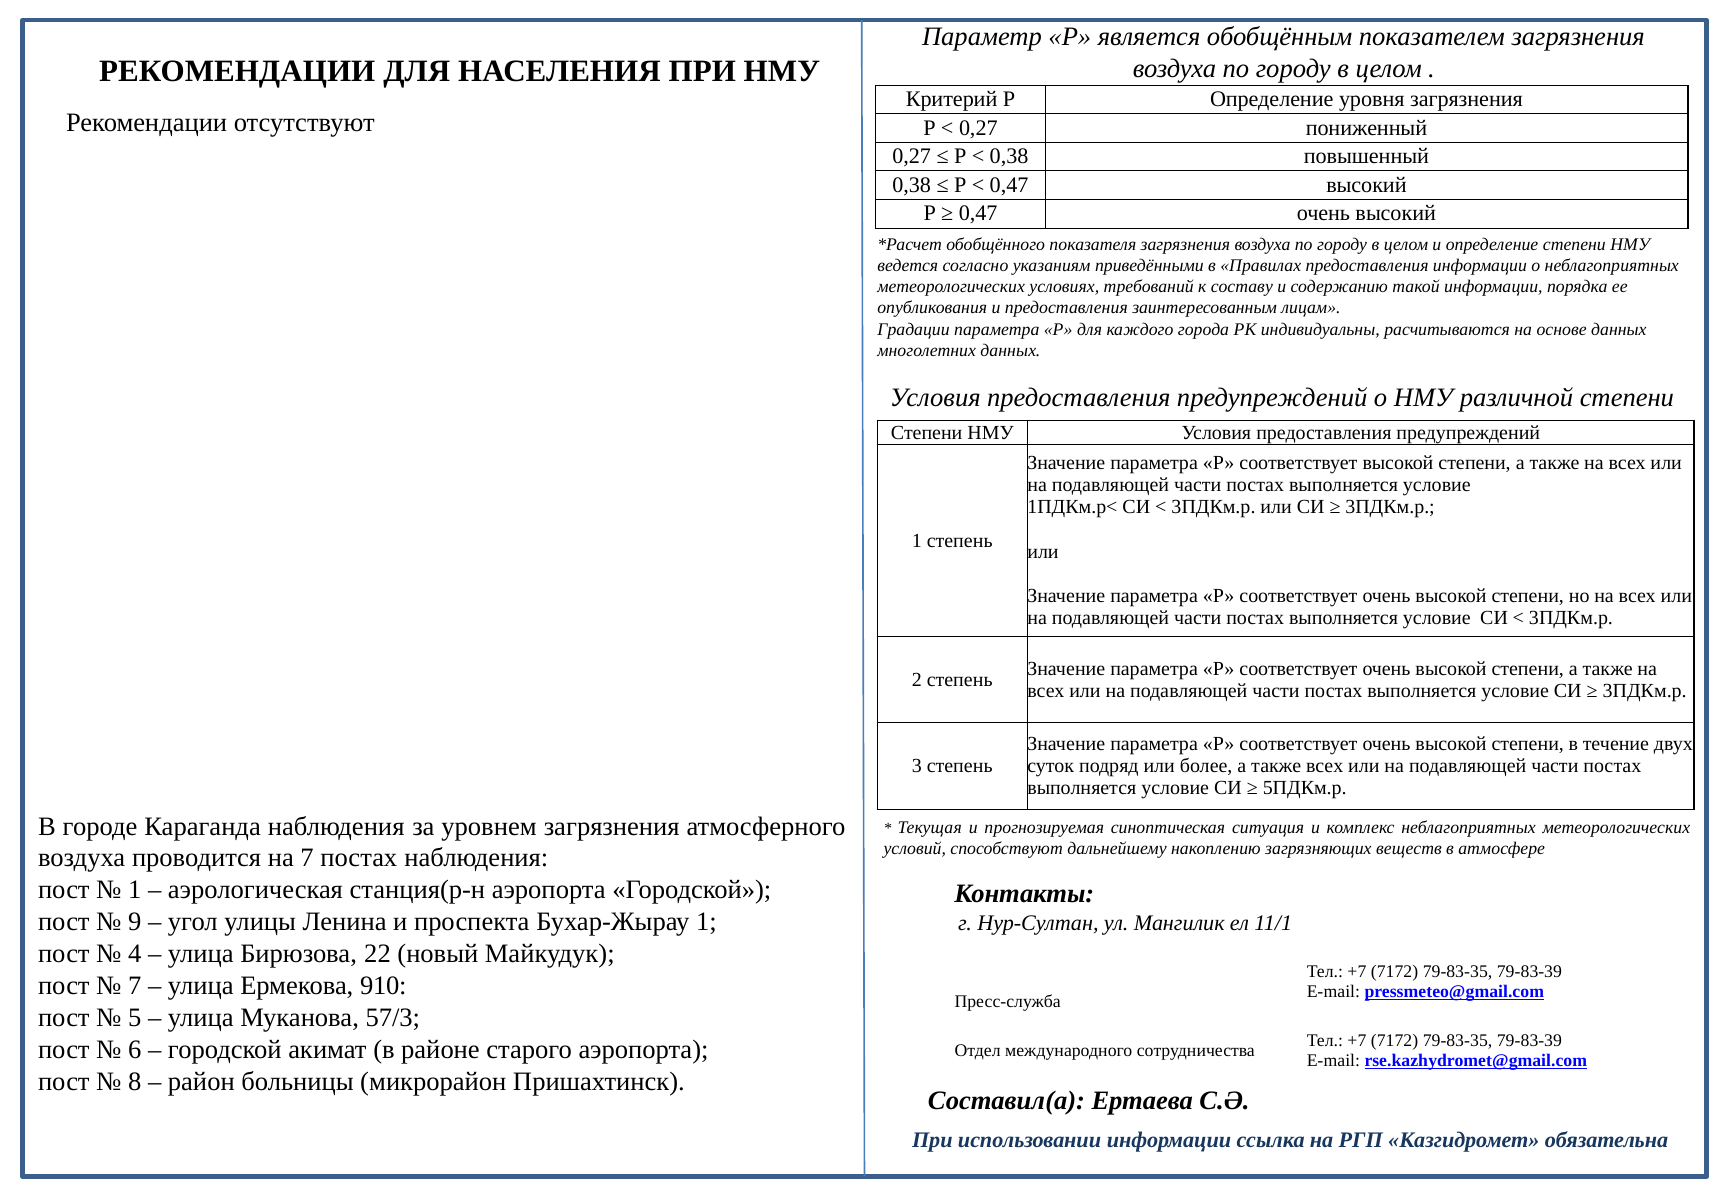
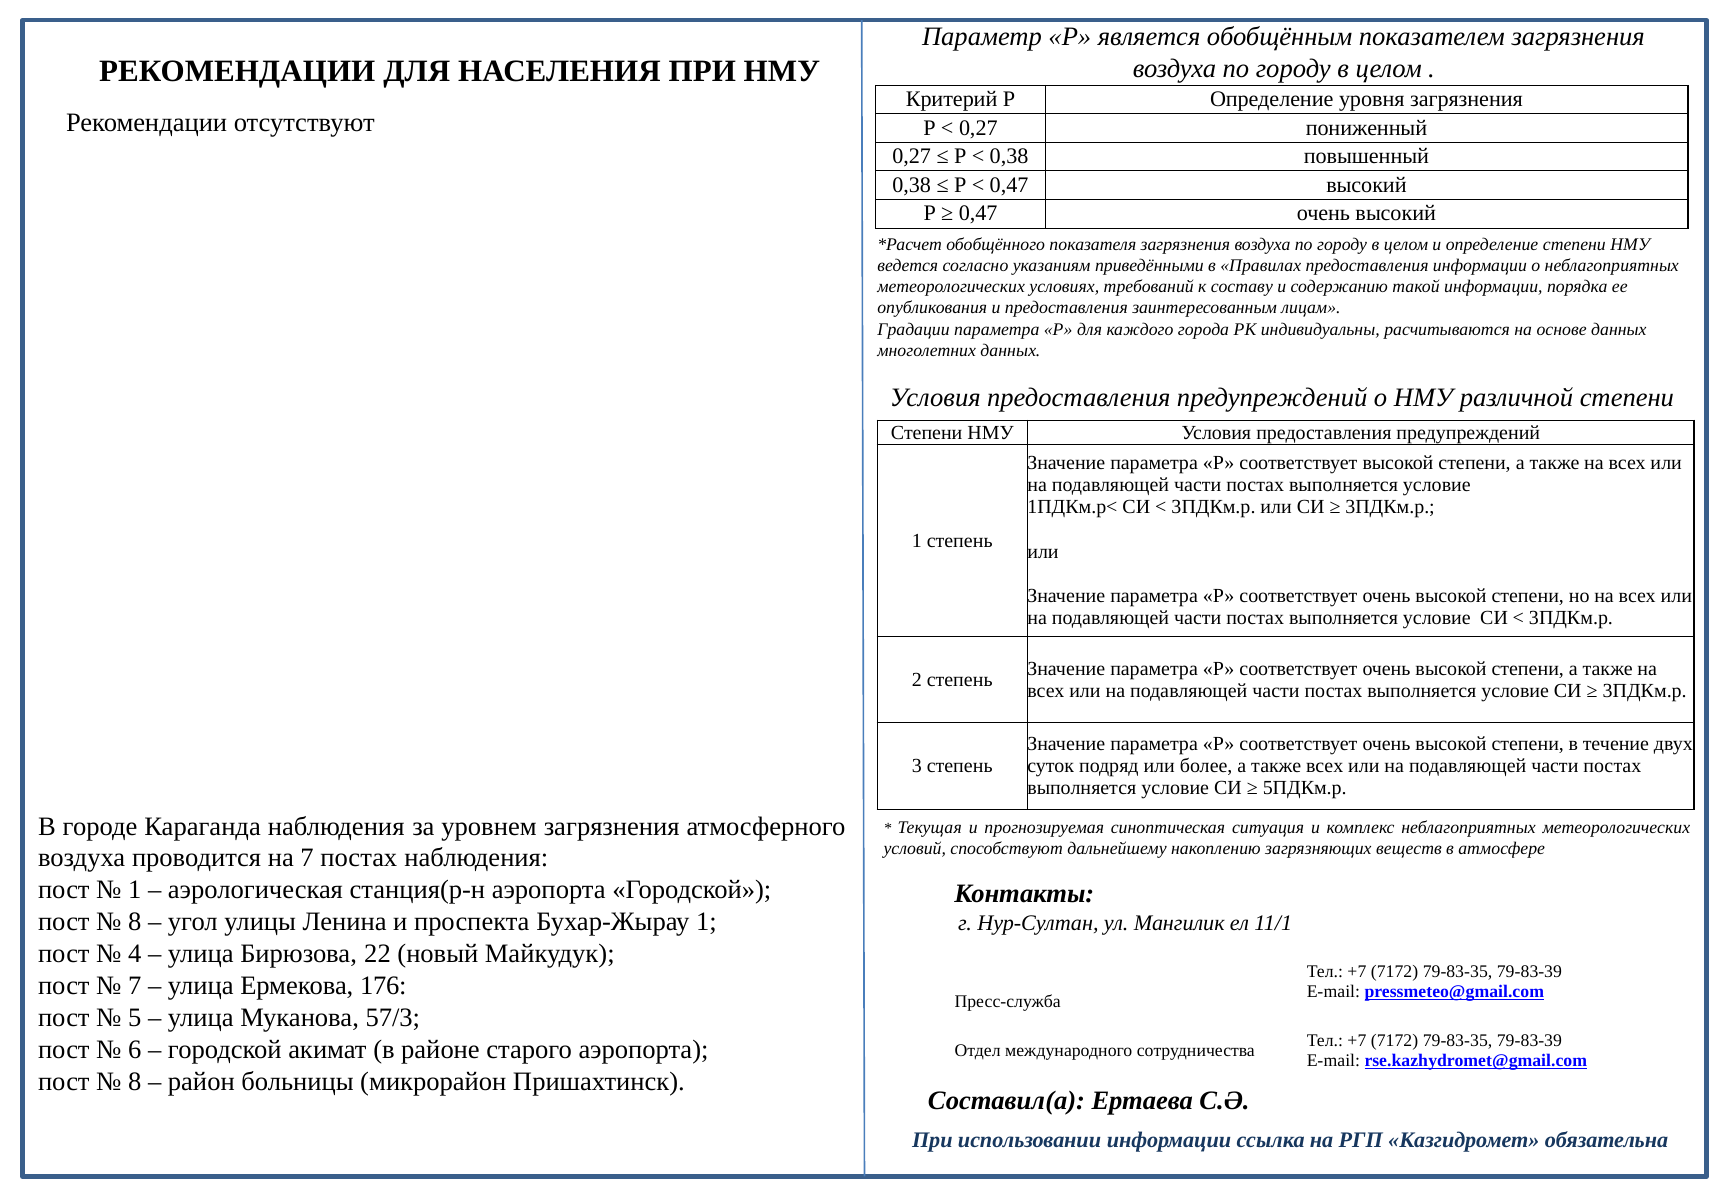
9 at (135, 922): 9 -> 8
910: 910 -> 176
